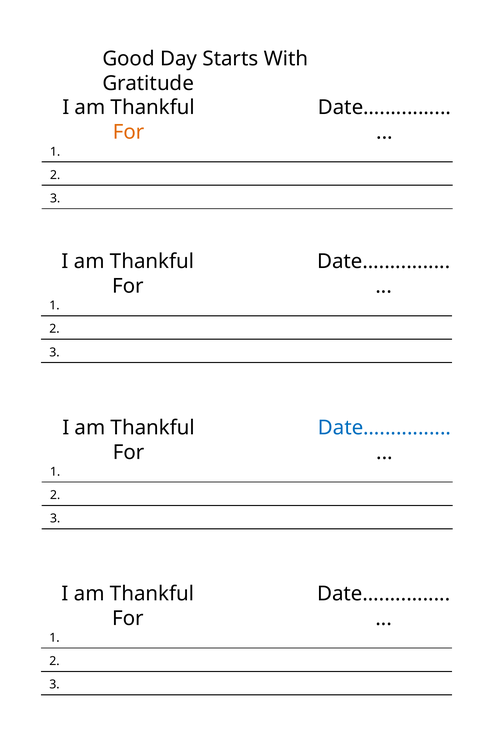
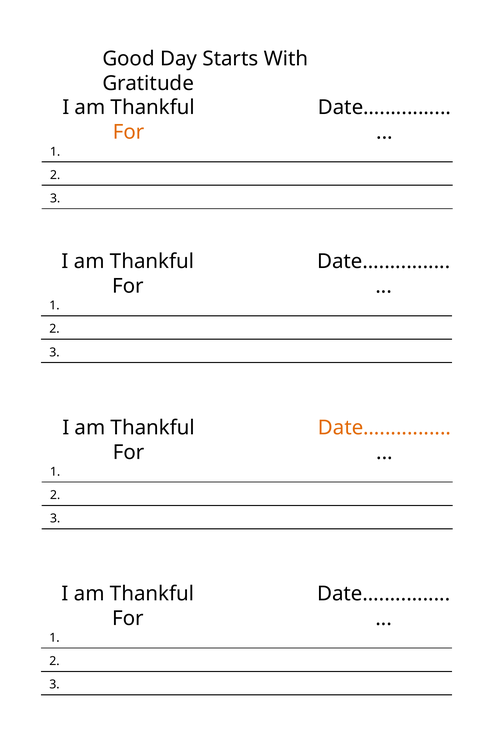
Date… at (384, 428) colour: blue -> orange
